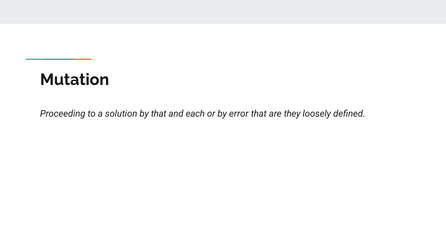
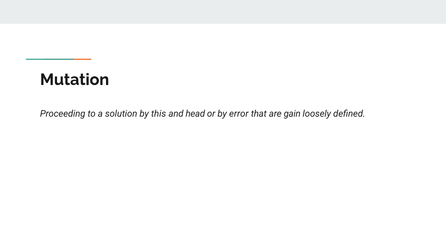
by that: that -> this
each: each -> head
they: they -> gain
